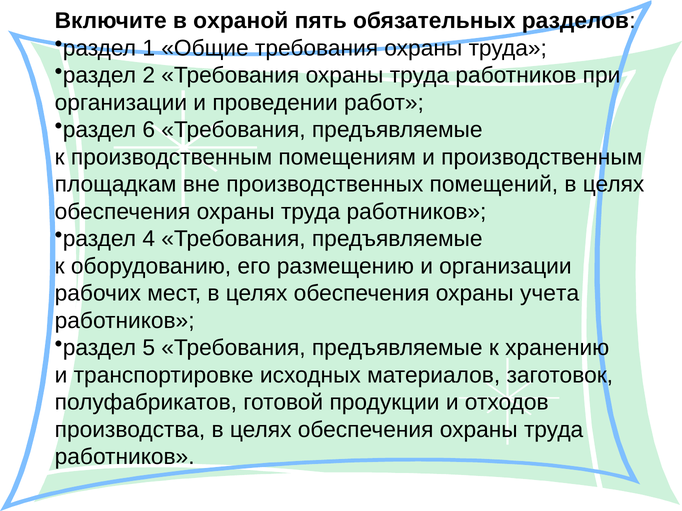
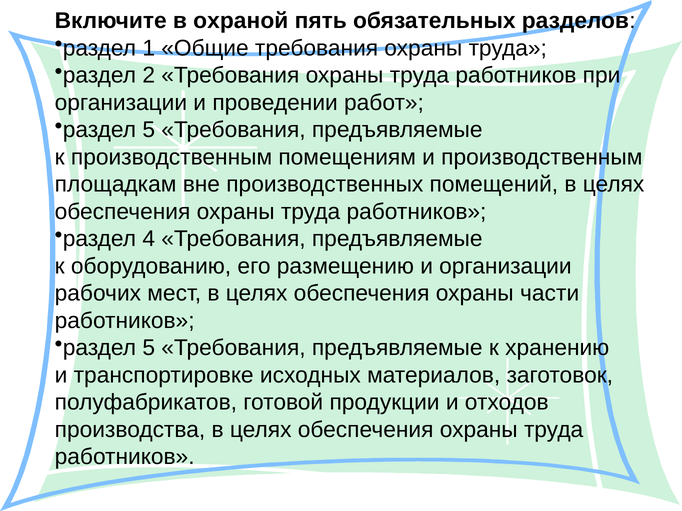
6 at (149, 130): 6 -> 5
учета: учета -> части
